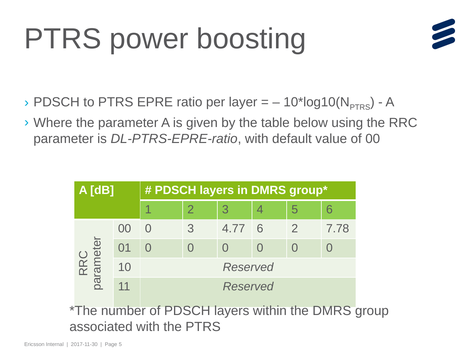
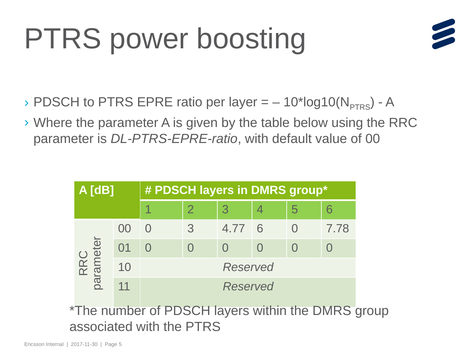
6 2: 2 -> 0
